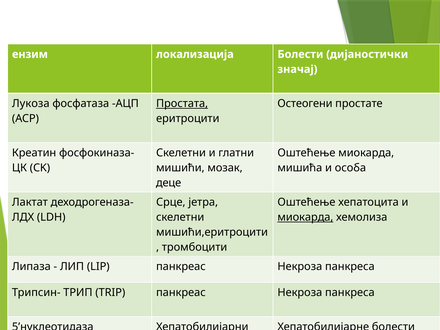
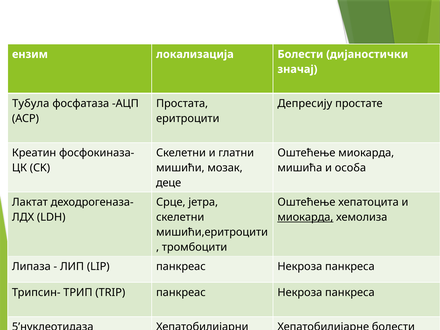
Лукоза: Лукоза -> Тубула
Простата underline: present -> none
Остеогени: Остеогени -> Депресију
